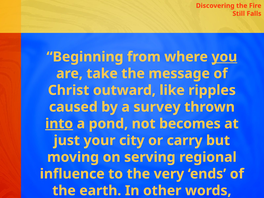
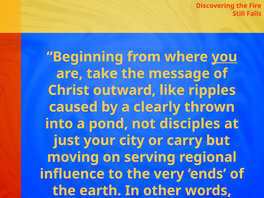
survey: survey -> clearly
into underline: present -> none
becomes: becomes -> disciples
